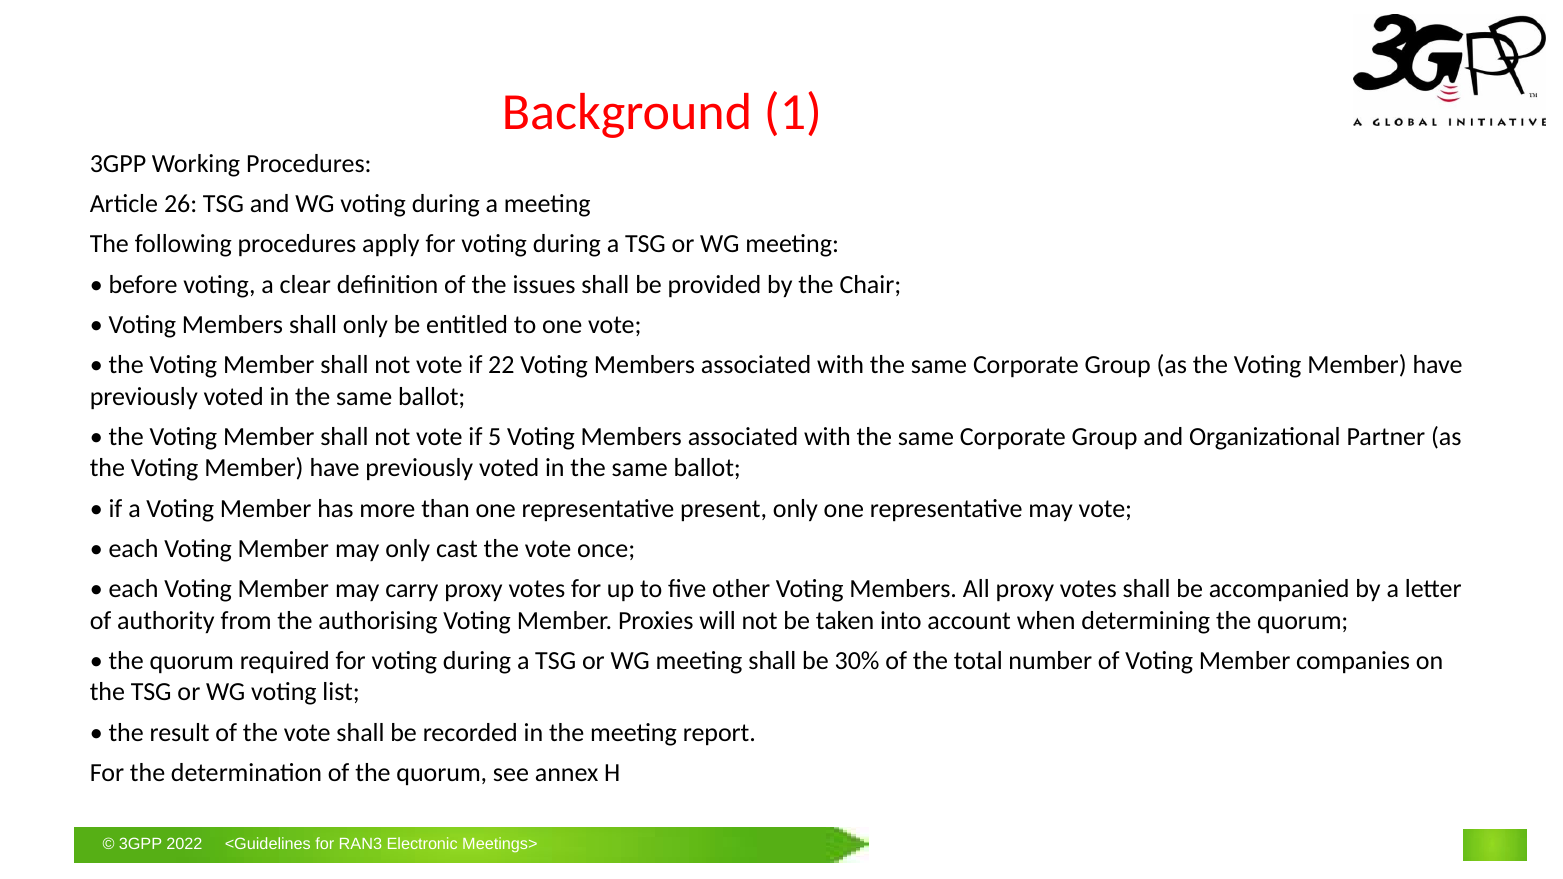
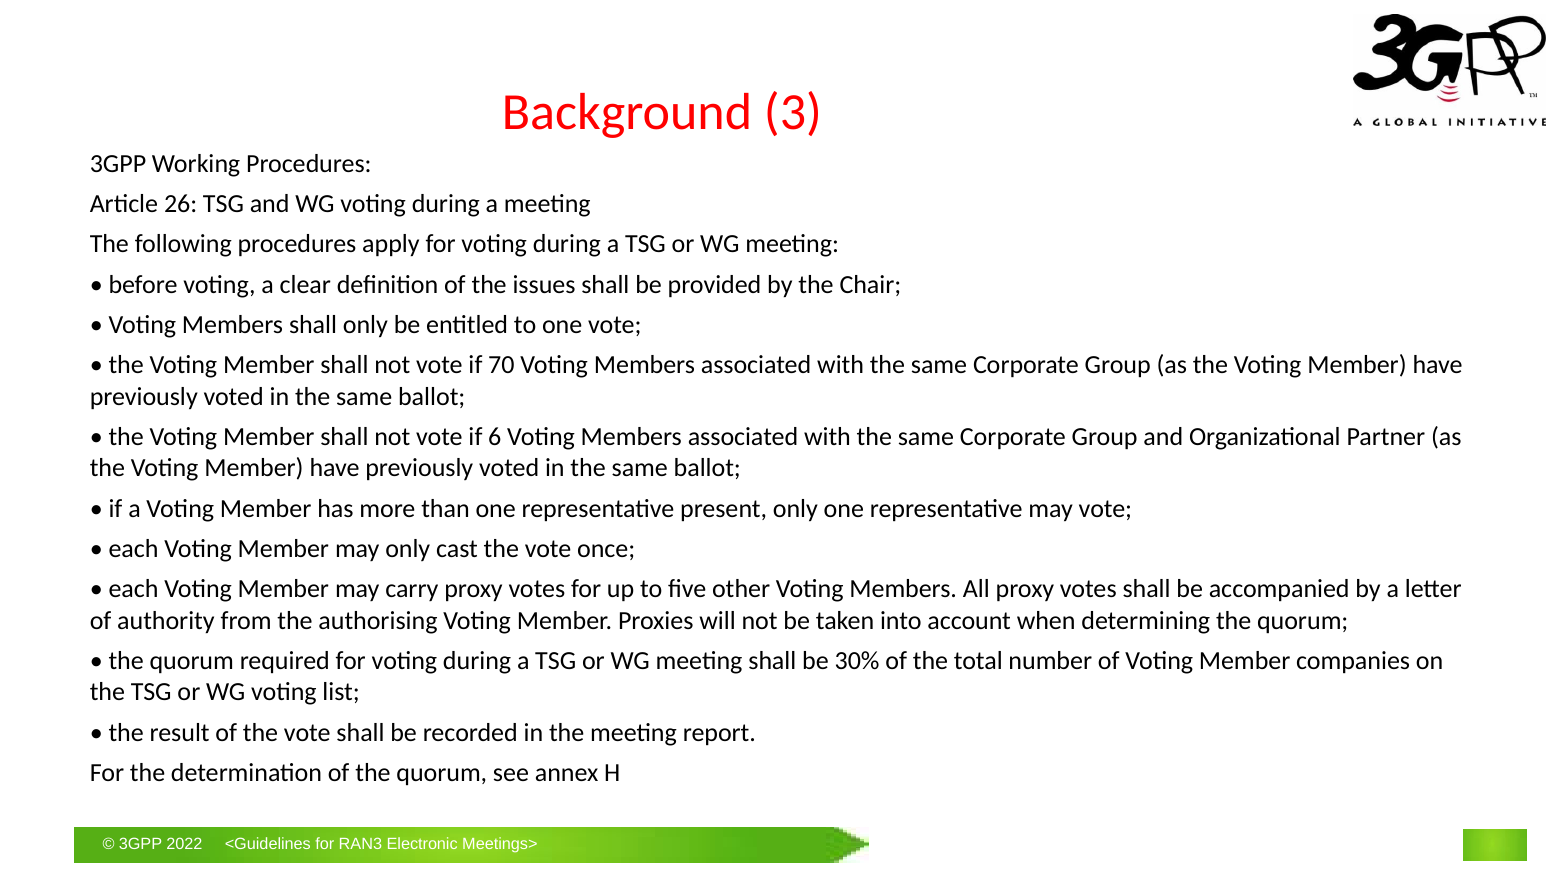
Background 1: 1 -> 3
22: 22 -> 70
5: 5 -> 6
